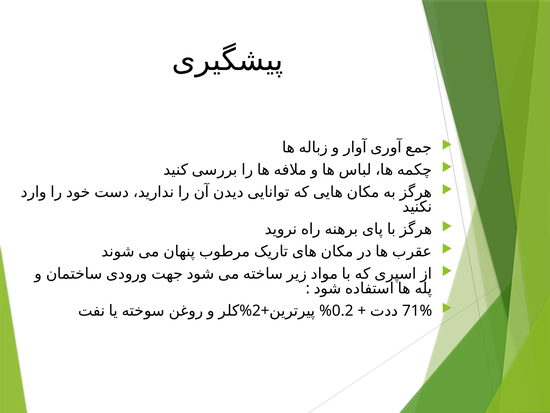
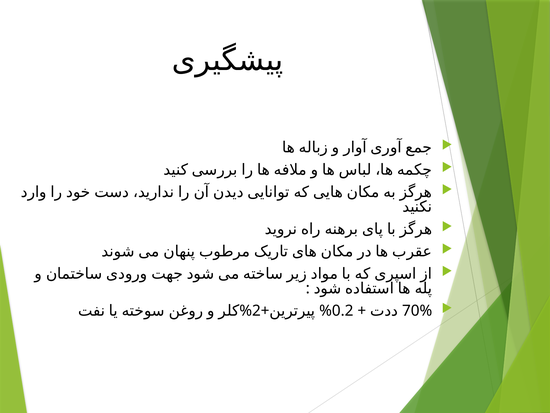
71%: 71% -> 70%
